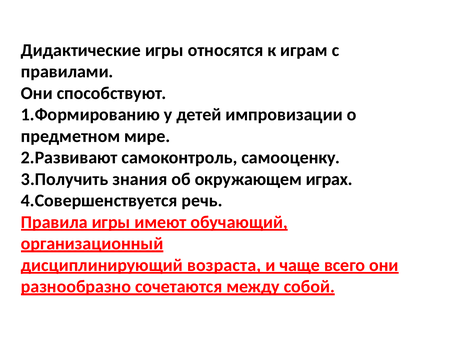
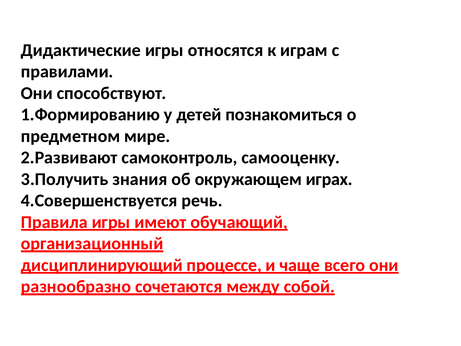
импровизации: импровизации -> познакомиться
возраста: возраста -> процессе
